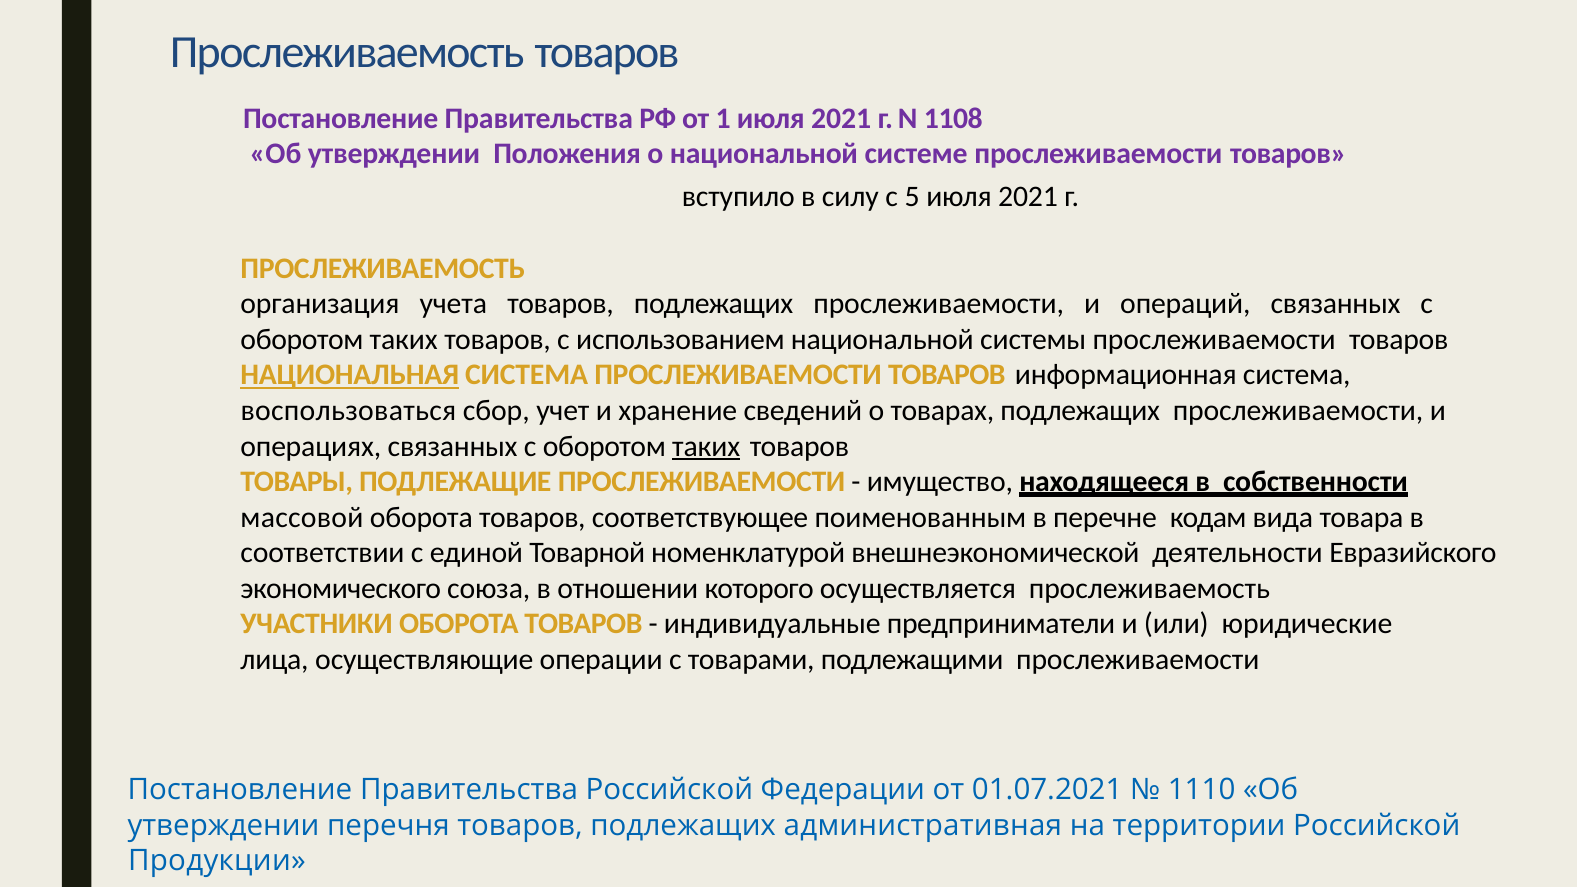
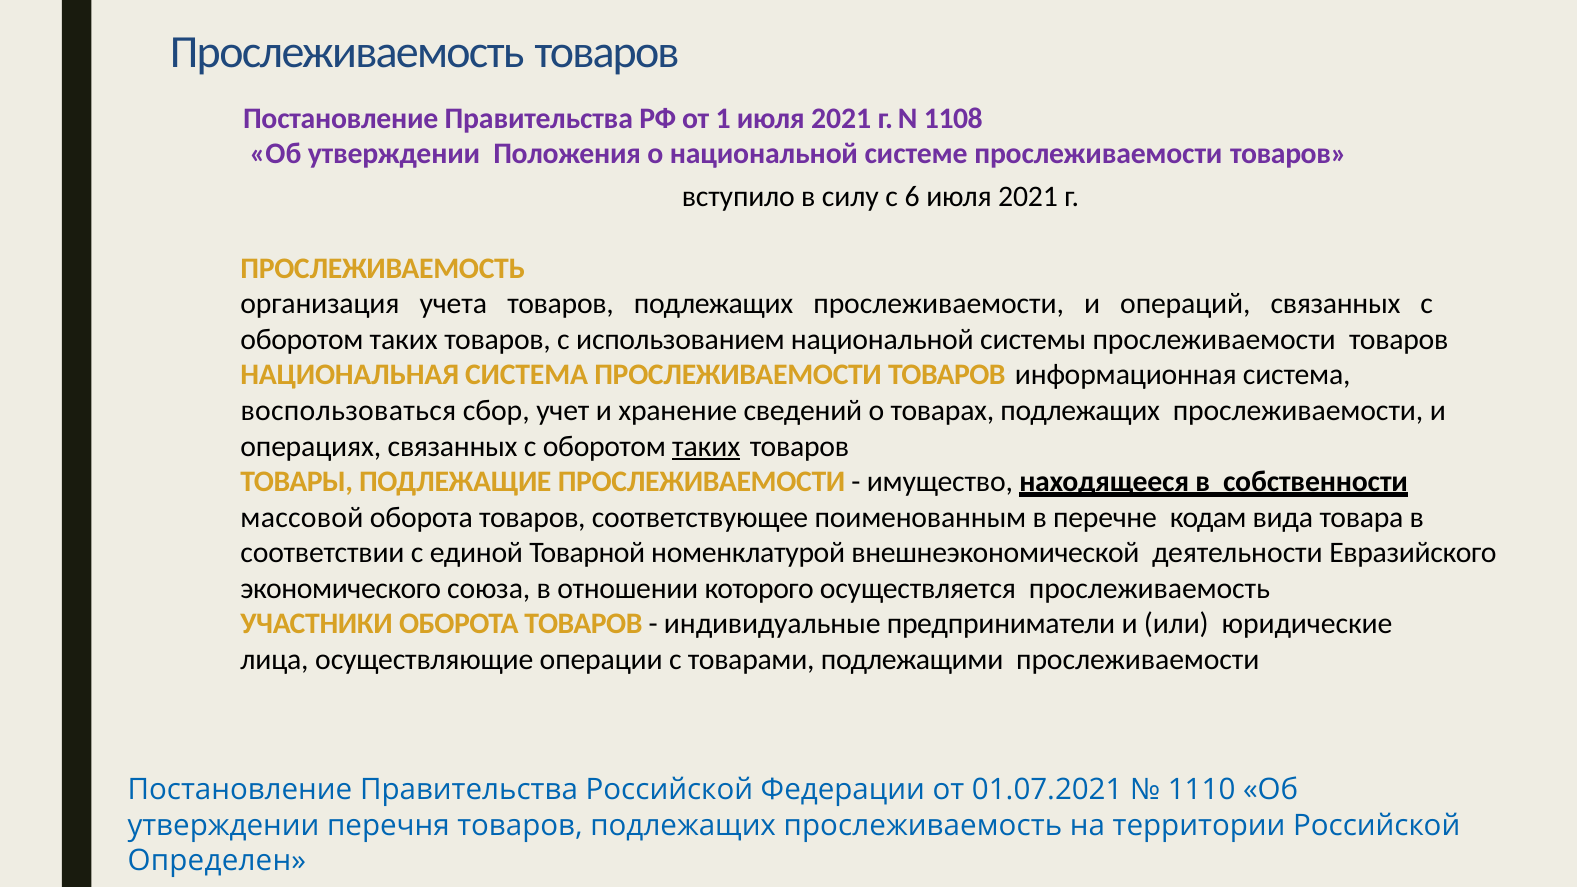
5: 5 -> 6
НАЦИОНАЛЬНАЯ underline: present -> none
подлежащих административная: административная -> прослеживаемость
Продукции: Продукции -> Определен
